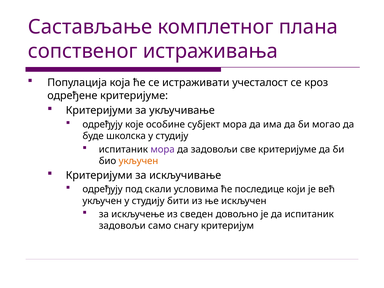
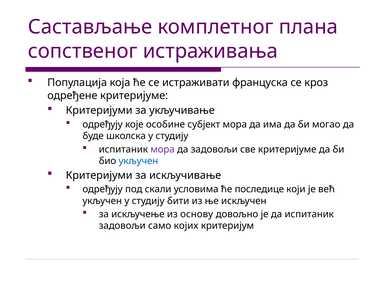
учесталост: учесталост -> француска
укључен at (138, 161) colour: orange -> blue
сведен: сведен -> основу
снагу: снагу -> којих
